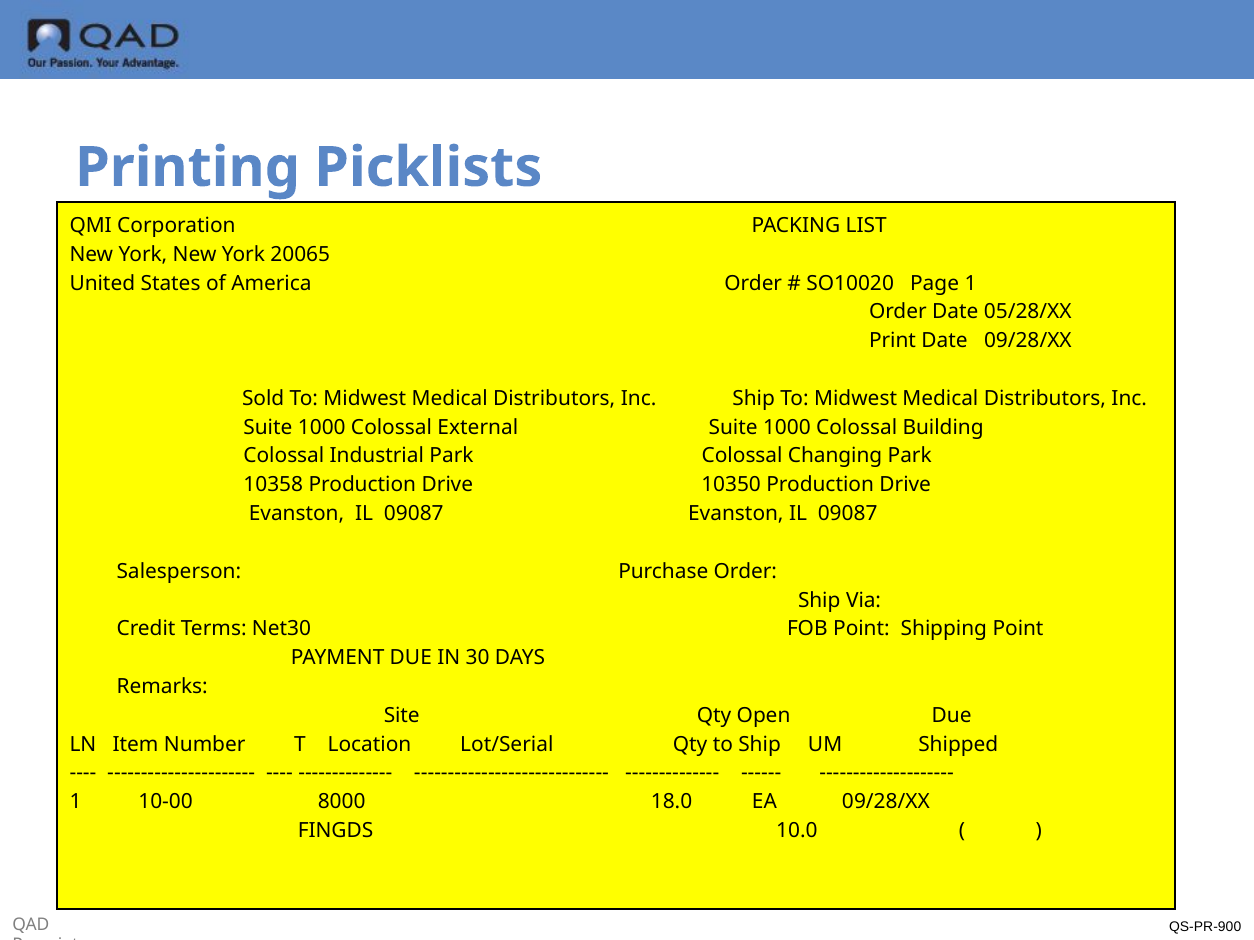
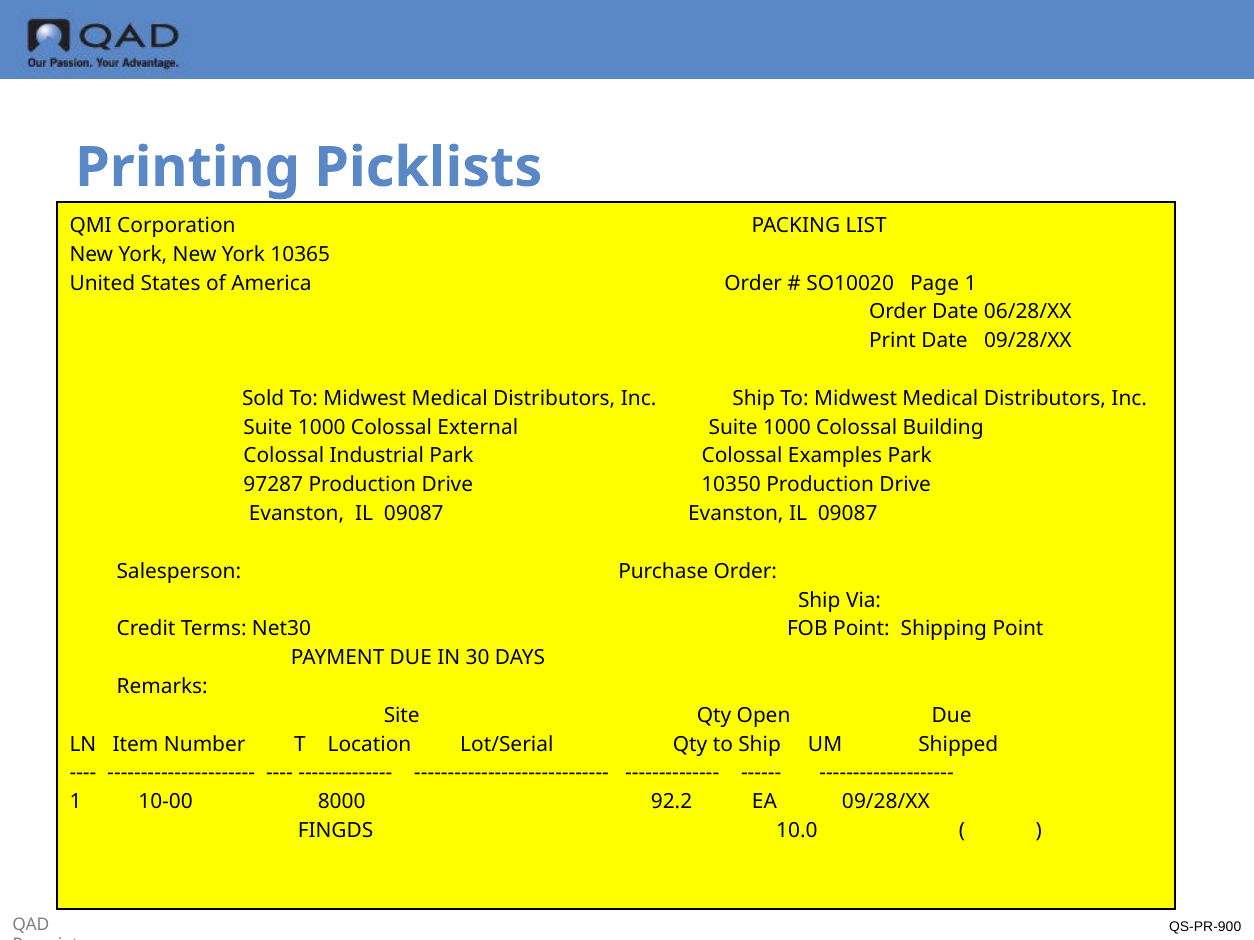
20065: 20065 -> 10365
05/28/XX: 05/28/XX -> 06/28/XX
Changing: Changing -> Examples
10358: 10358 -> 97287
18.0: 18.0 -> 92.2
